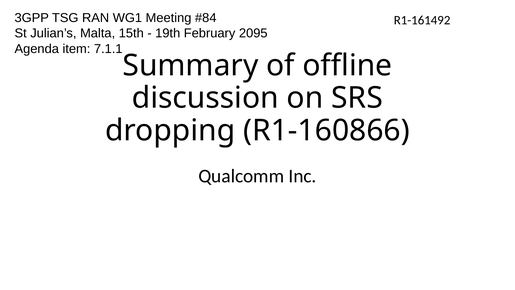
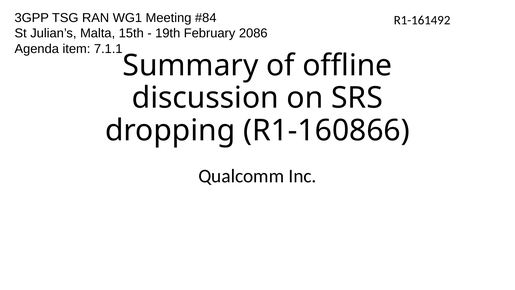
2095: 2095 -> 2086
